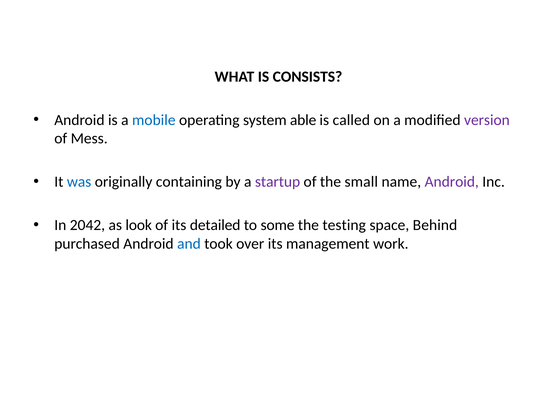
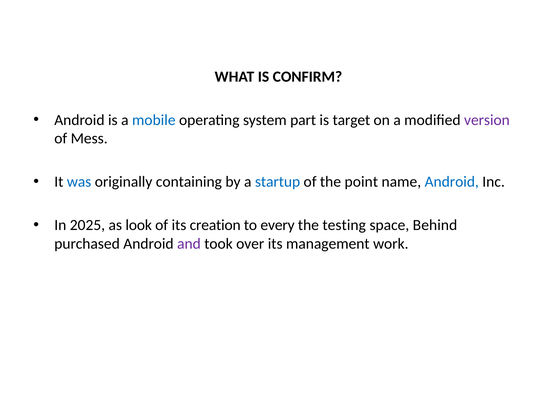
CONSISTS: CONSISTS -> CONFIRM
able: able -> part
called: called -> target
startup colour: purple -> blue
small: small -> point
Android at (452, 182) colour: purple -> blue
2042: 2042 -> 2025
detailed: detailed -> creation
some: some -> every
and colour: blue -> purple
